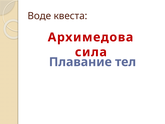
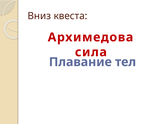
Воде: Воде -> Вниз
